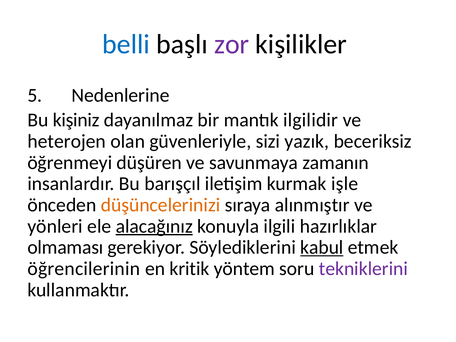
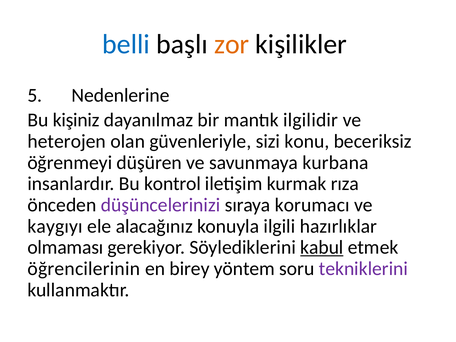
zor colour: purple -> orange
yazık: yazık -> konu
zamanın: zamanın -> kurbana
barışçıl: barışçıl -> kontrol
işle: işle -> rıza
düşüncelerinizi colour: orange -> purple
alınmıştır: alınmıştır -> korumacı
yönleri: yönleri -> kaygıyı
alacağınız underline: present -> none
kritik: kritik -> birey
